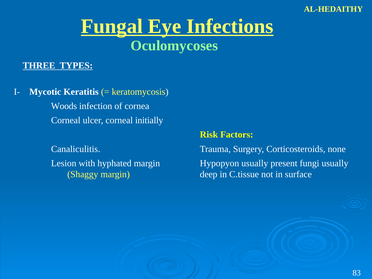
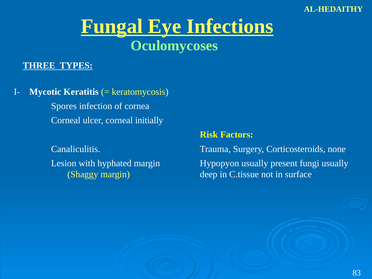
Woods: Woods -> Spores
